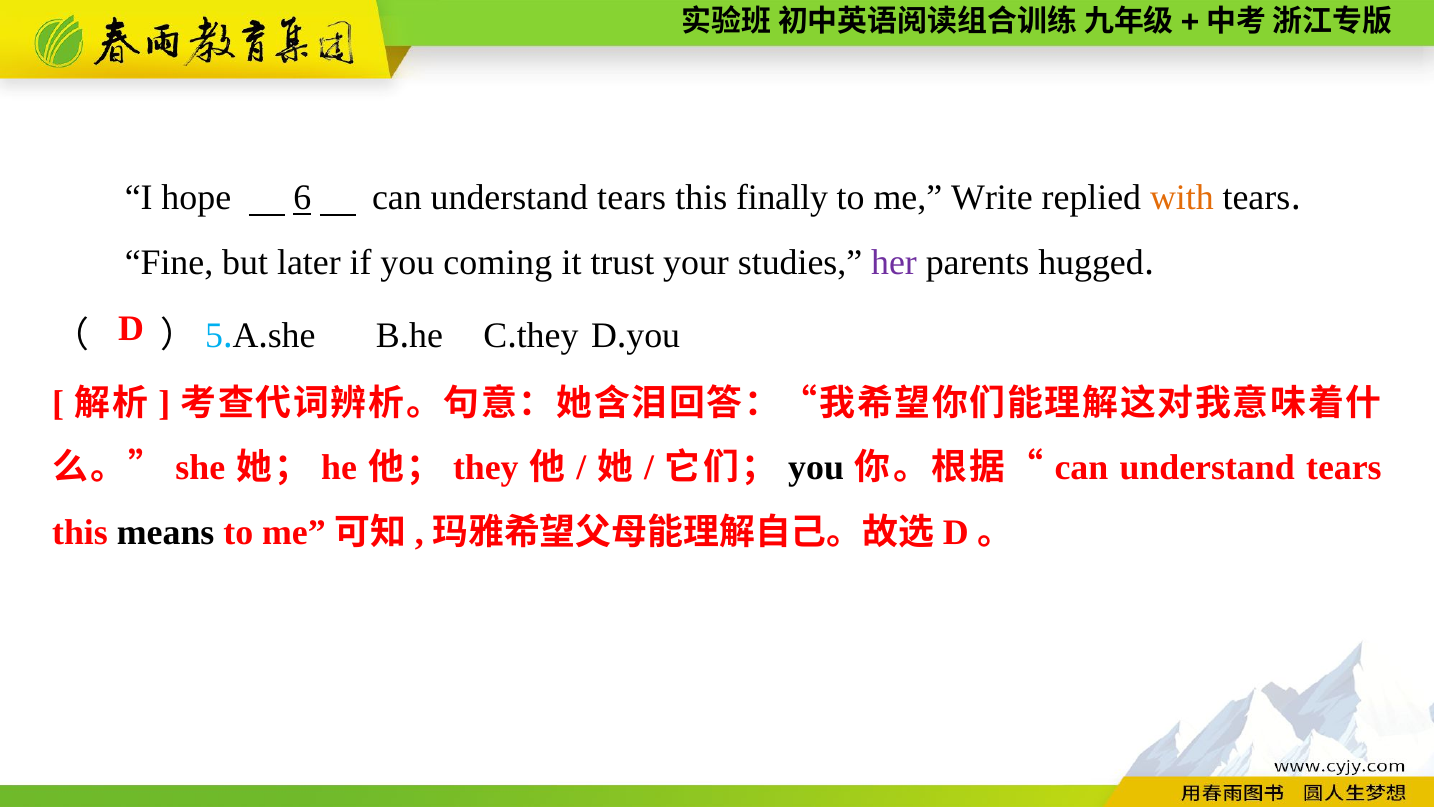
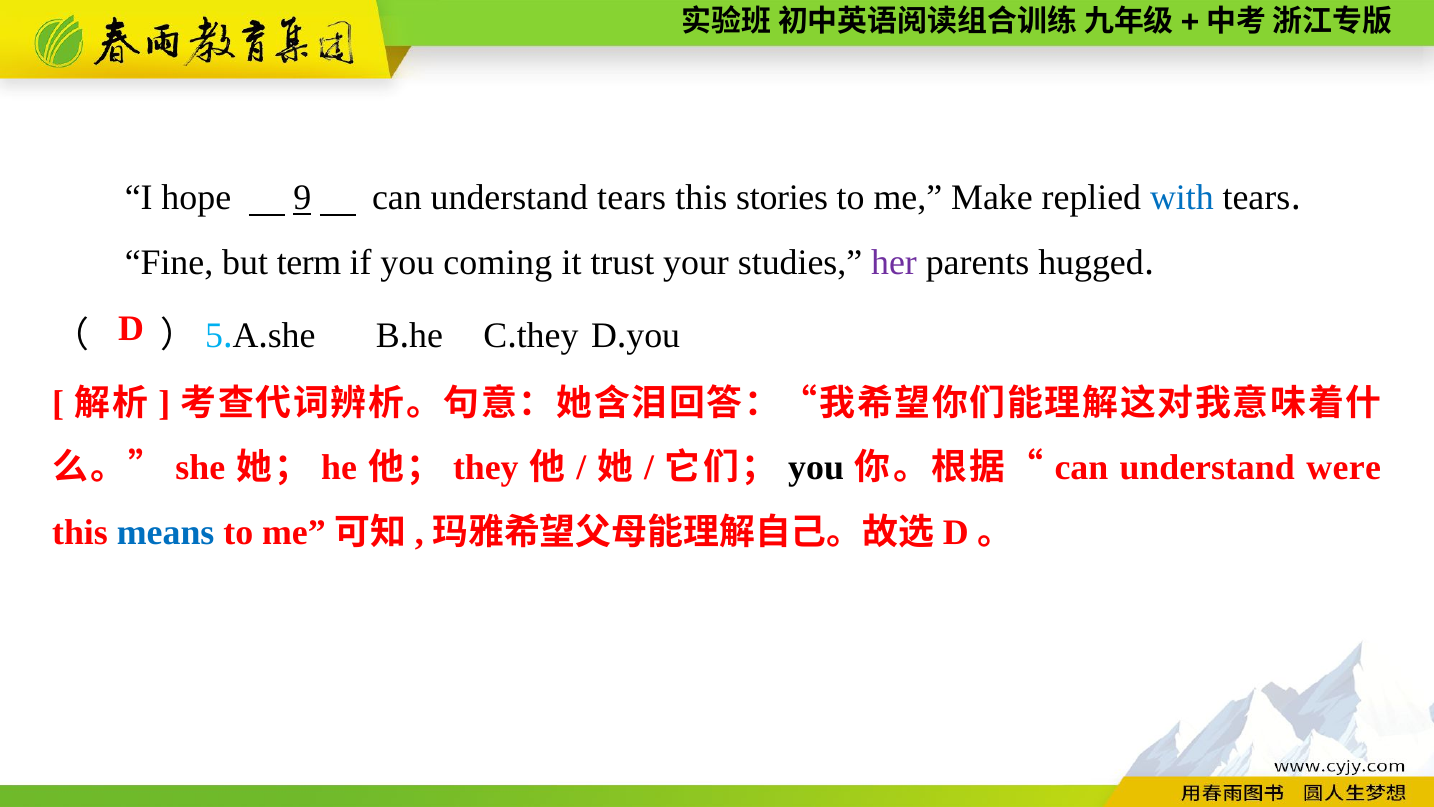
6: 6 -> 9
finally: finally -> stories
Write: Write -> Make
with colour: orange -> blue
later: later -> term
tears at (1344, 468): tears -> were
means colour: black -> blue
